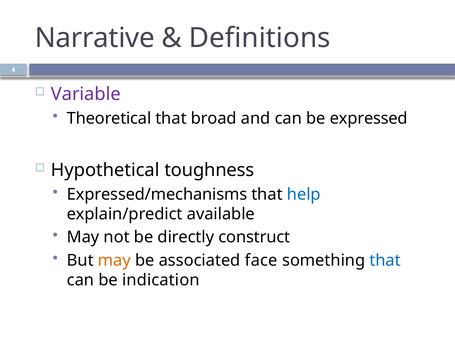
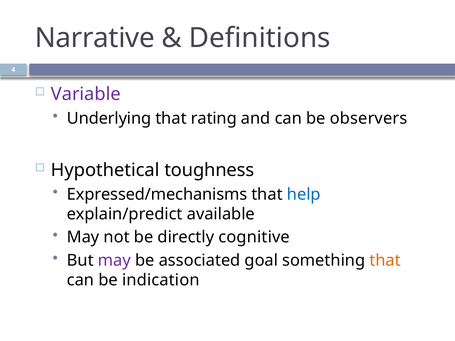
Theoretical: Theoretical -> Underlying
broad: broad -> rating
expressed: expressed -> observers
construct: construct -> cognitive
may at (114, 260) colour: orange -> purple
face: face -> goal
that at (385, 260) colour: blue -> orange
